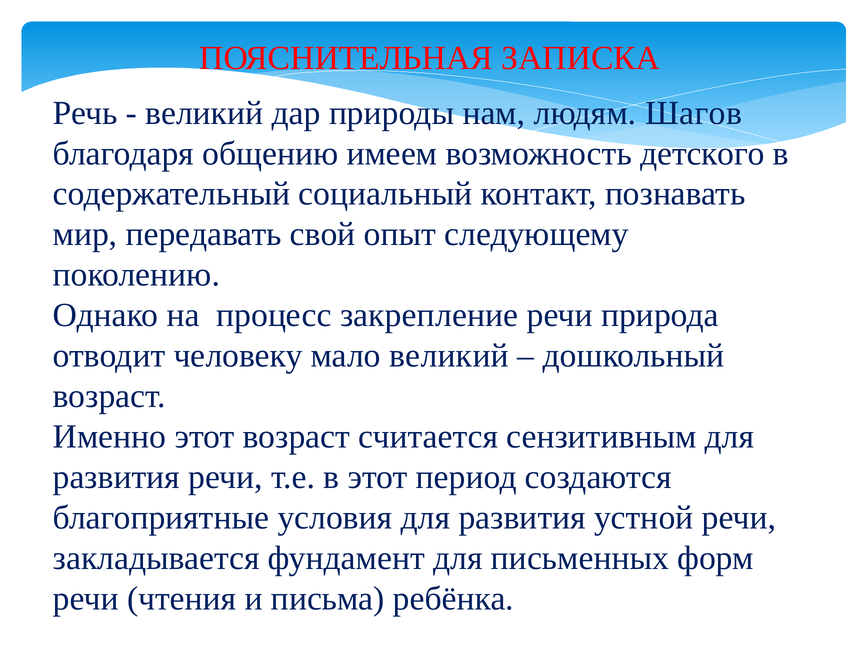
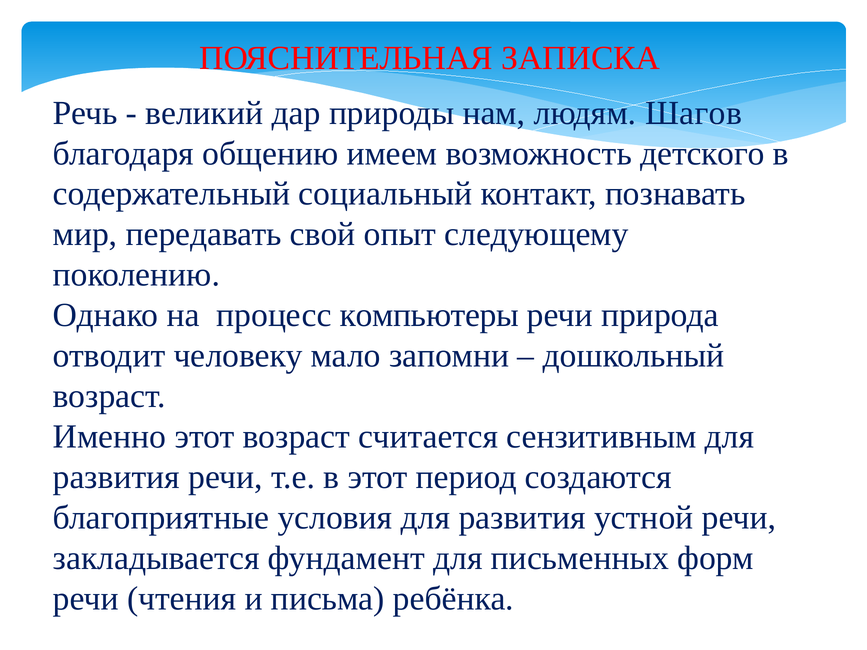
закрепление: закрепление -> компьютеры
мало великий: великий -> запомни
